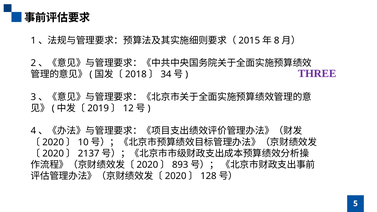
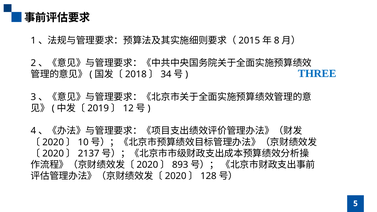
THREE colour: purple -> blue
